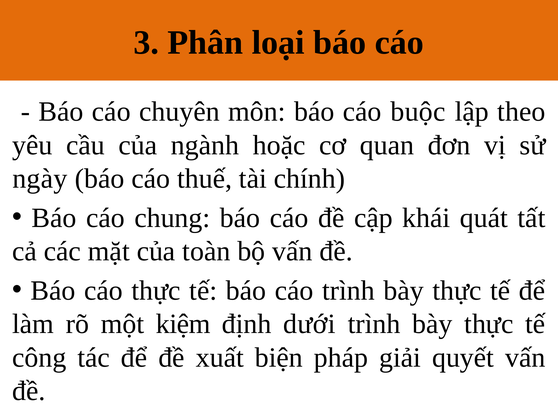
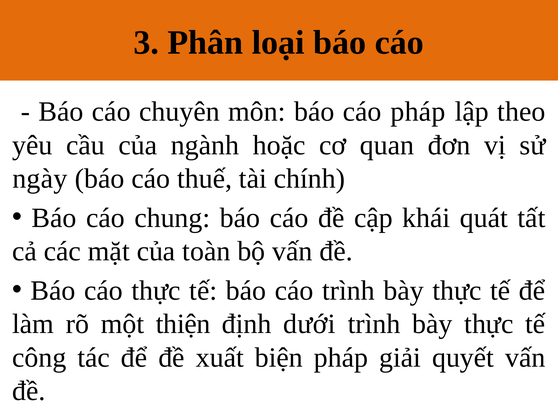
cáo buộc: buộc -> pháp
kiệm: kiệm -> thiện
